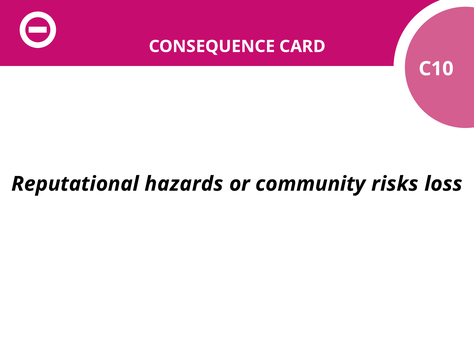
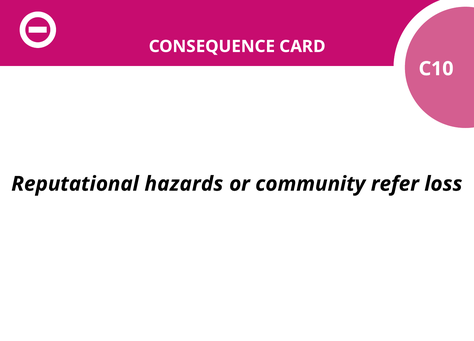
risks: risks -> refer
